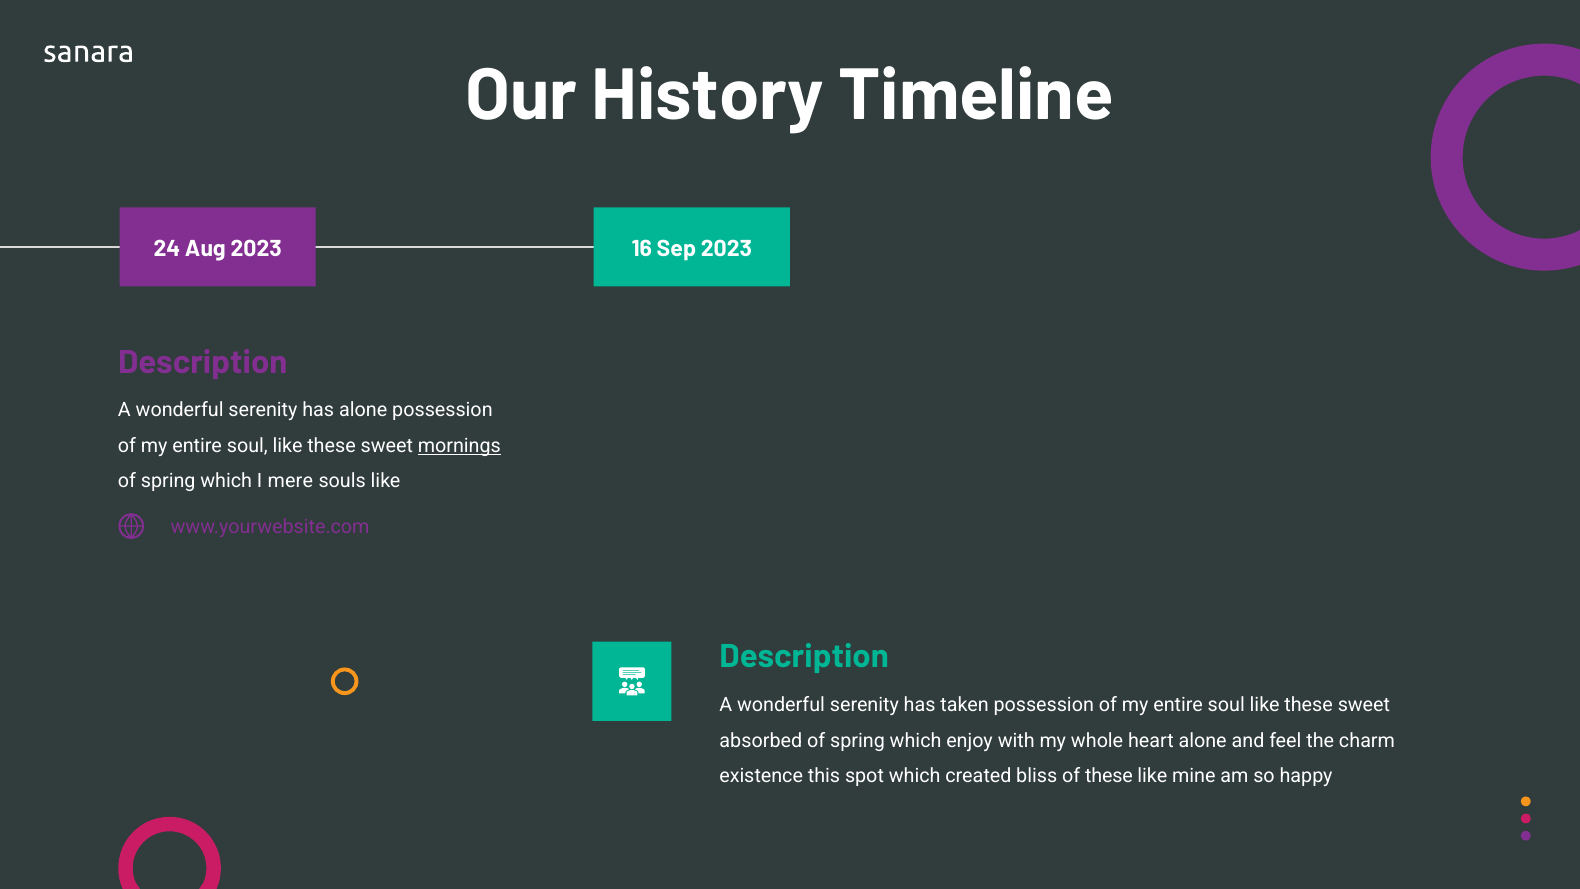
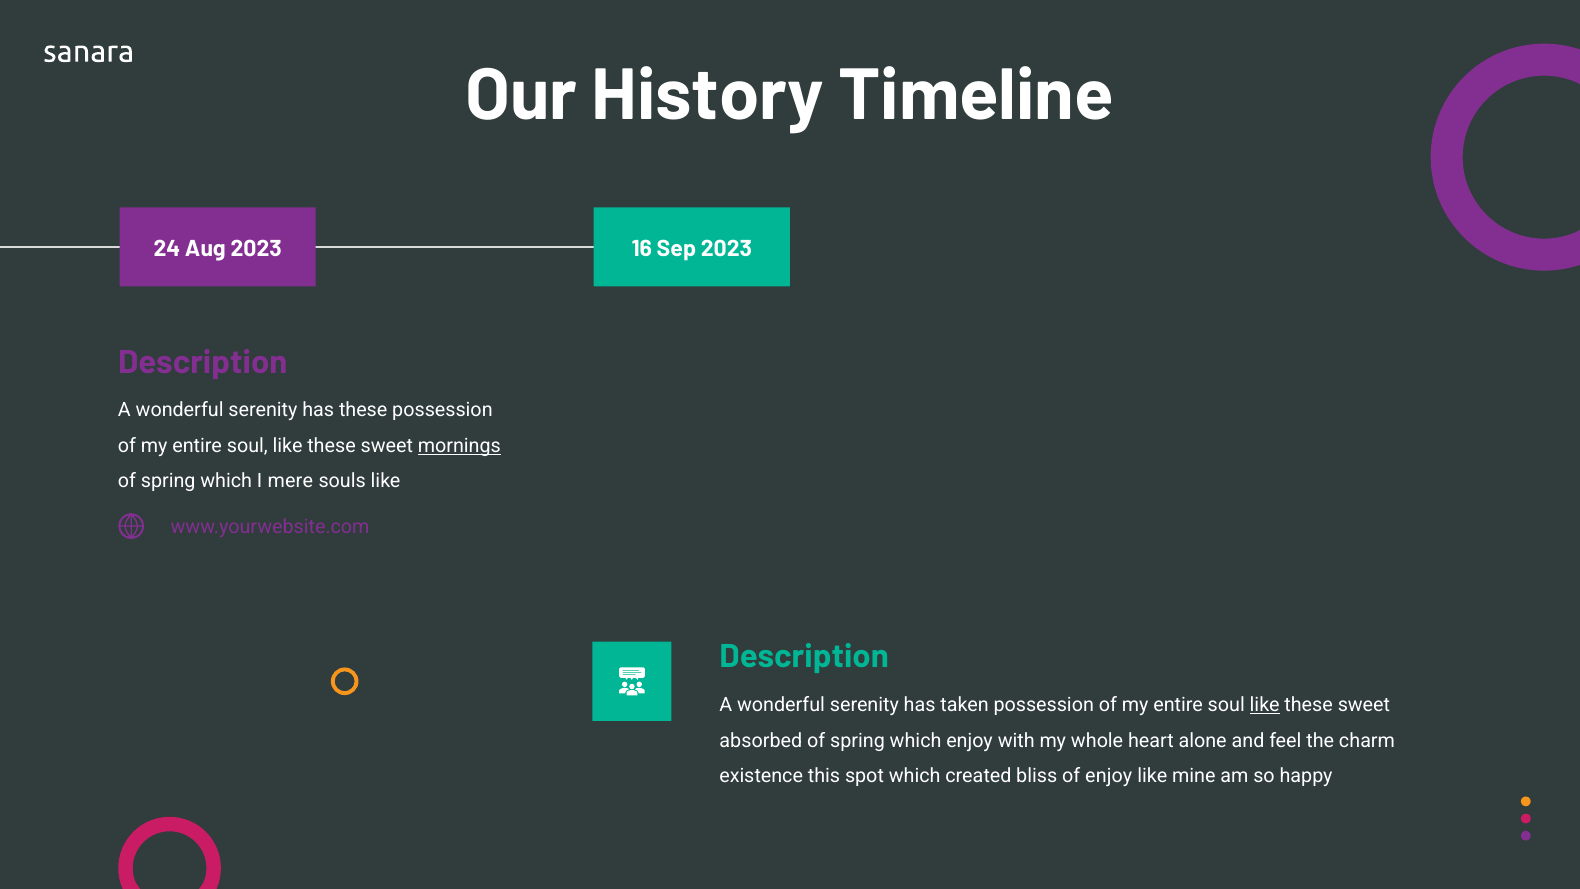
has alone: alone -> these
like at (1265, 705) underline: none -> present
of these: these -> enjoy
